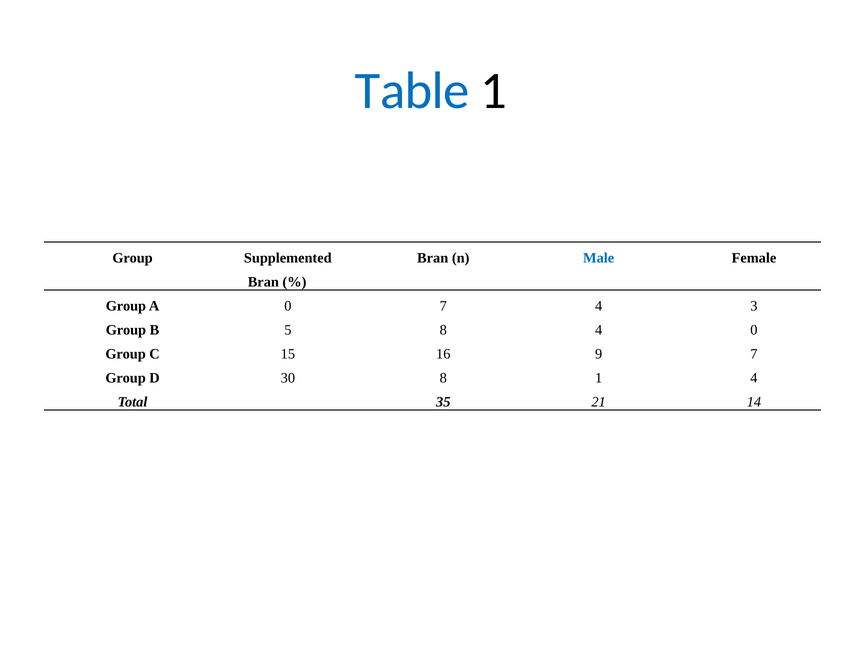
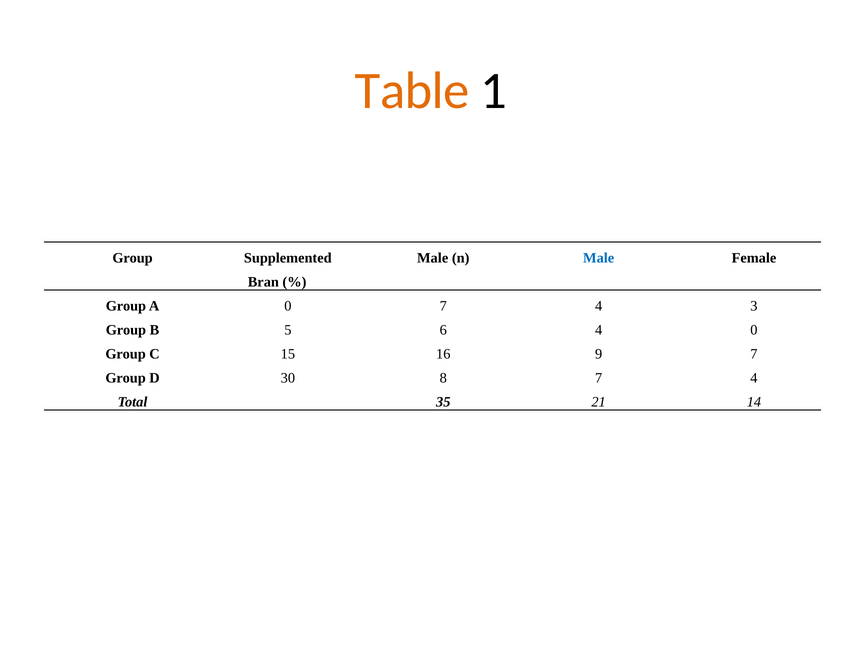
Table colour: blue -> orange
Bran at (433, 258): Bran -> Male
5 8: 8 -> 6
8 1: 1 -> 7
